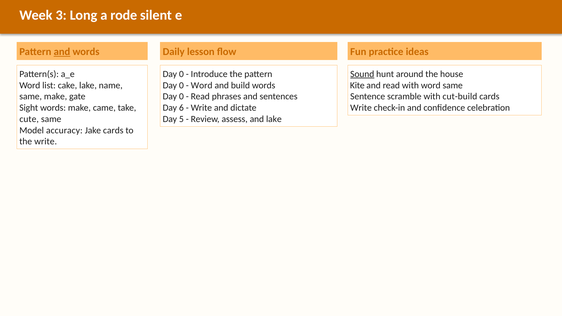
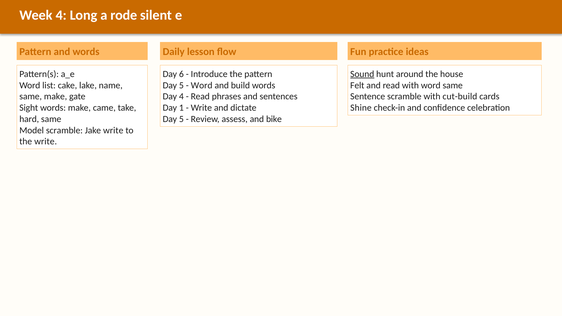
Week 3: 3 -> 4
and at (62, 52) underline: present -> none
0 at (181, 74): 0 -> 6
0 at (181, 85): 0 -> 5
Kite: Kite -> Felt
0 at (181, 97): 0 -> 4
Write at (361, 108): Write -> Shine
6: 6 -> 1
cute: cute -> hard
and lake: lake -> bike
Model accuracy: accuracy -> scramble
Jake cards: cards -> write
